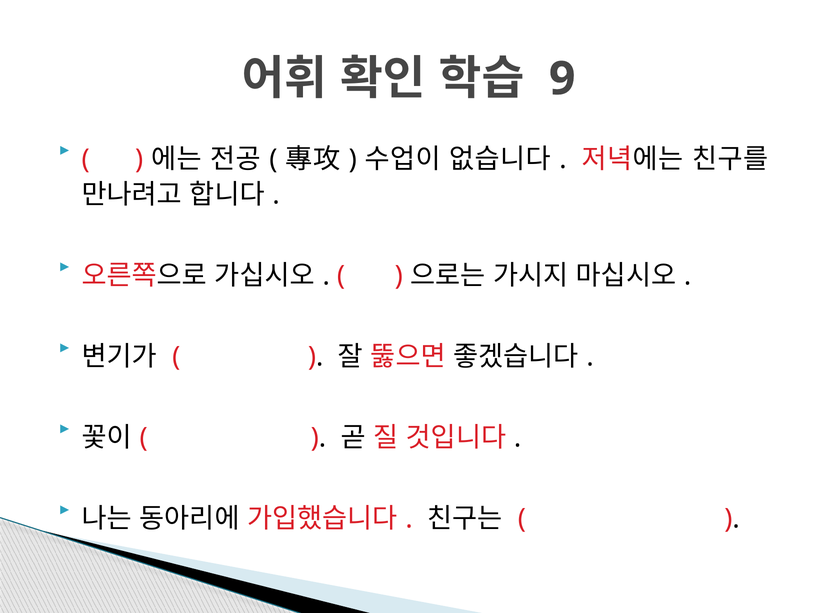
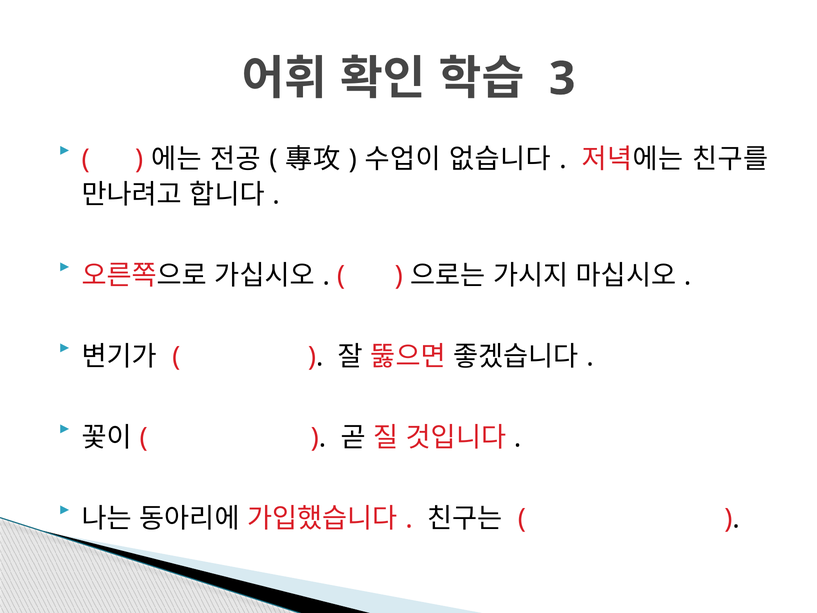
9: 9 -> 3
